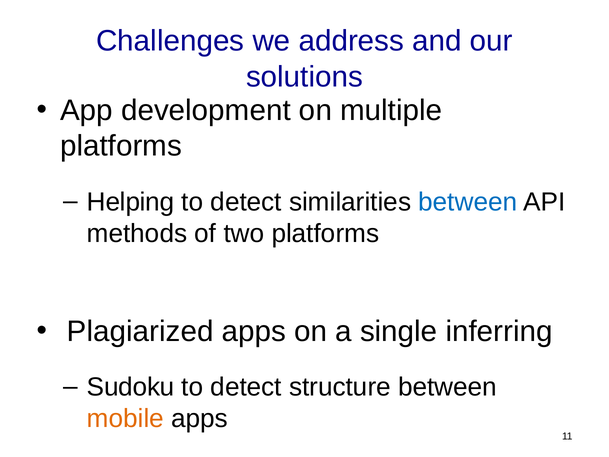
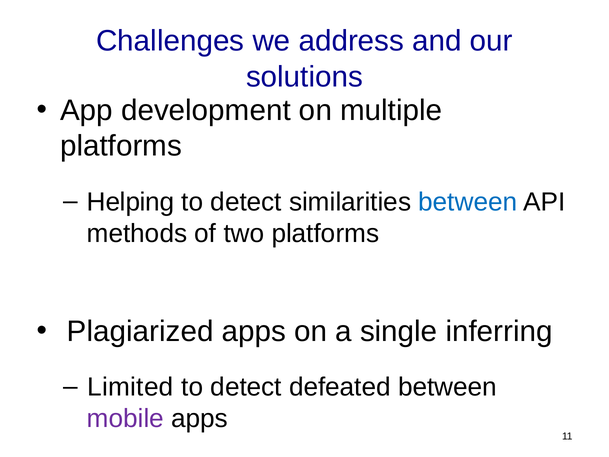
Sudoku: Sudoku -> Limited
structure: structure -> defeated
mobile colour: orange -> purple
